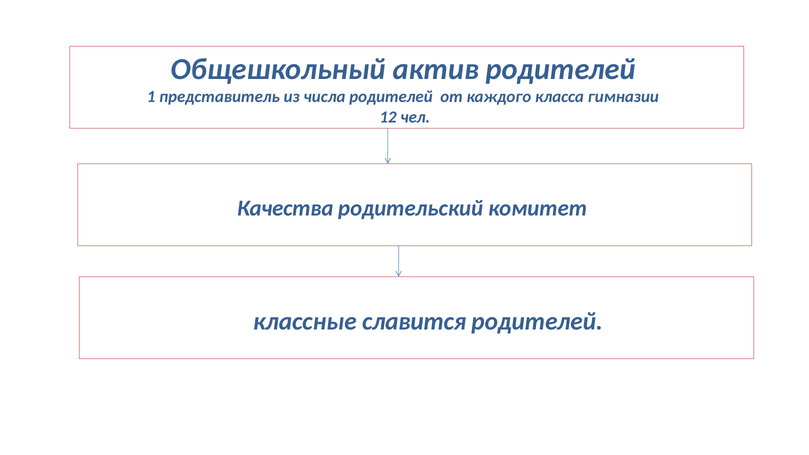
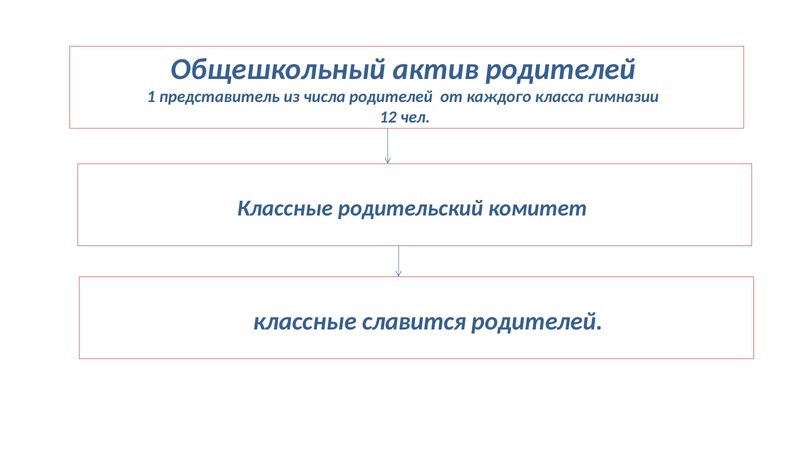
Качества at (285, 208): Качества -> Классные
